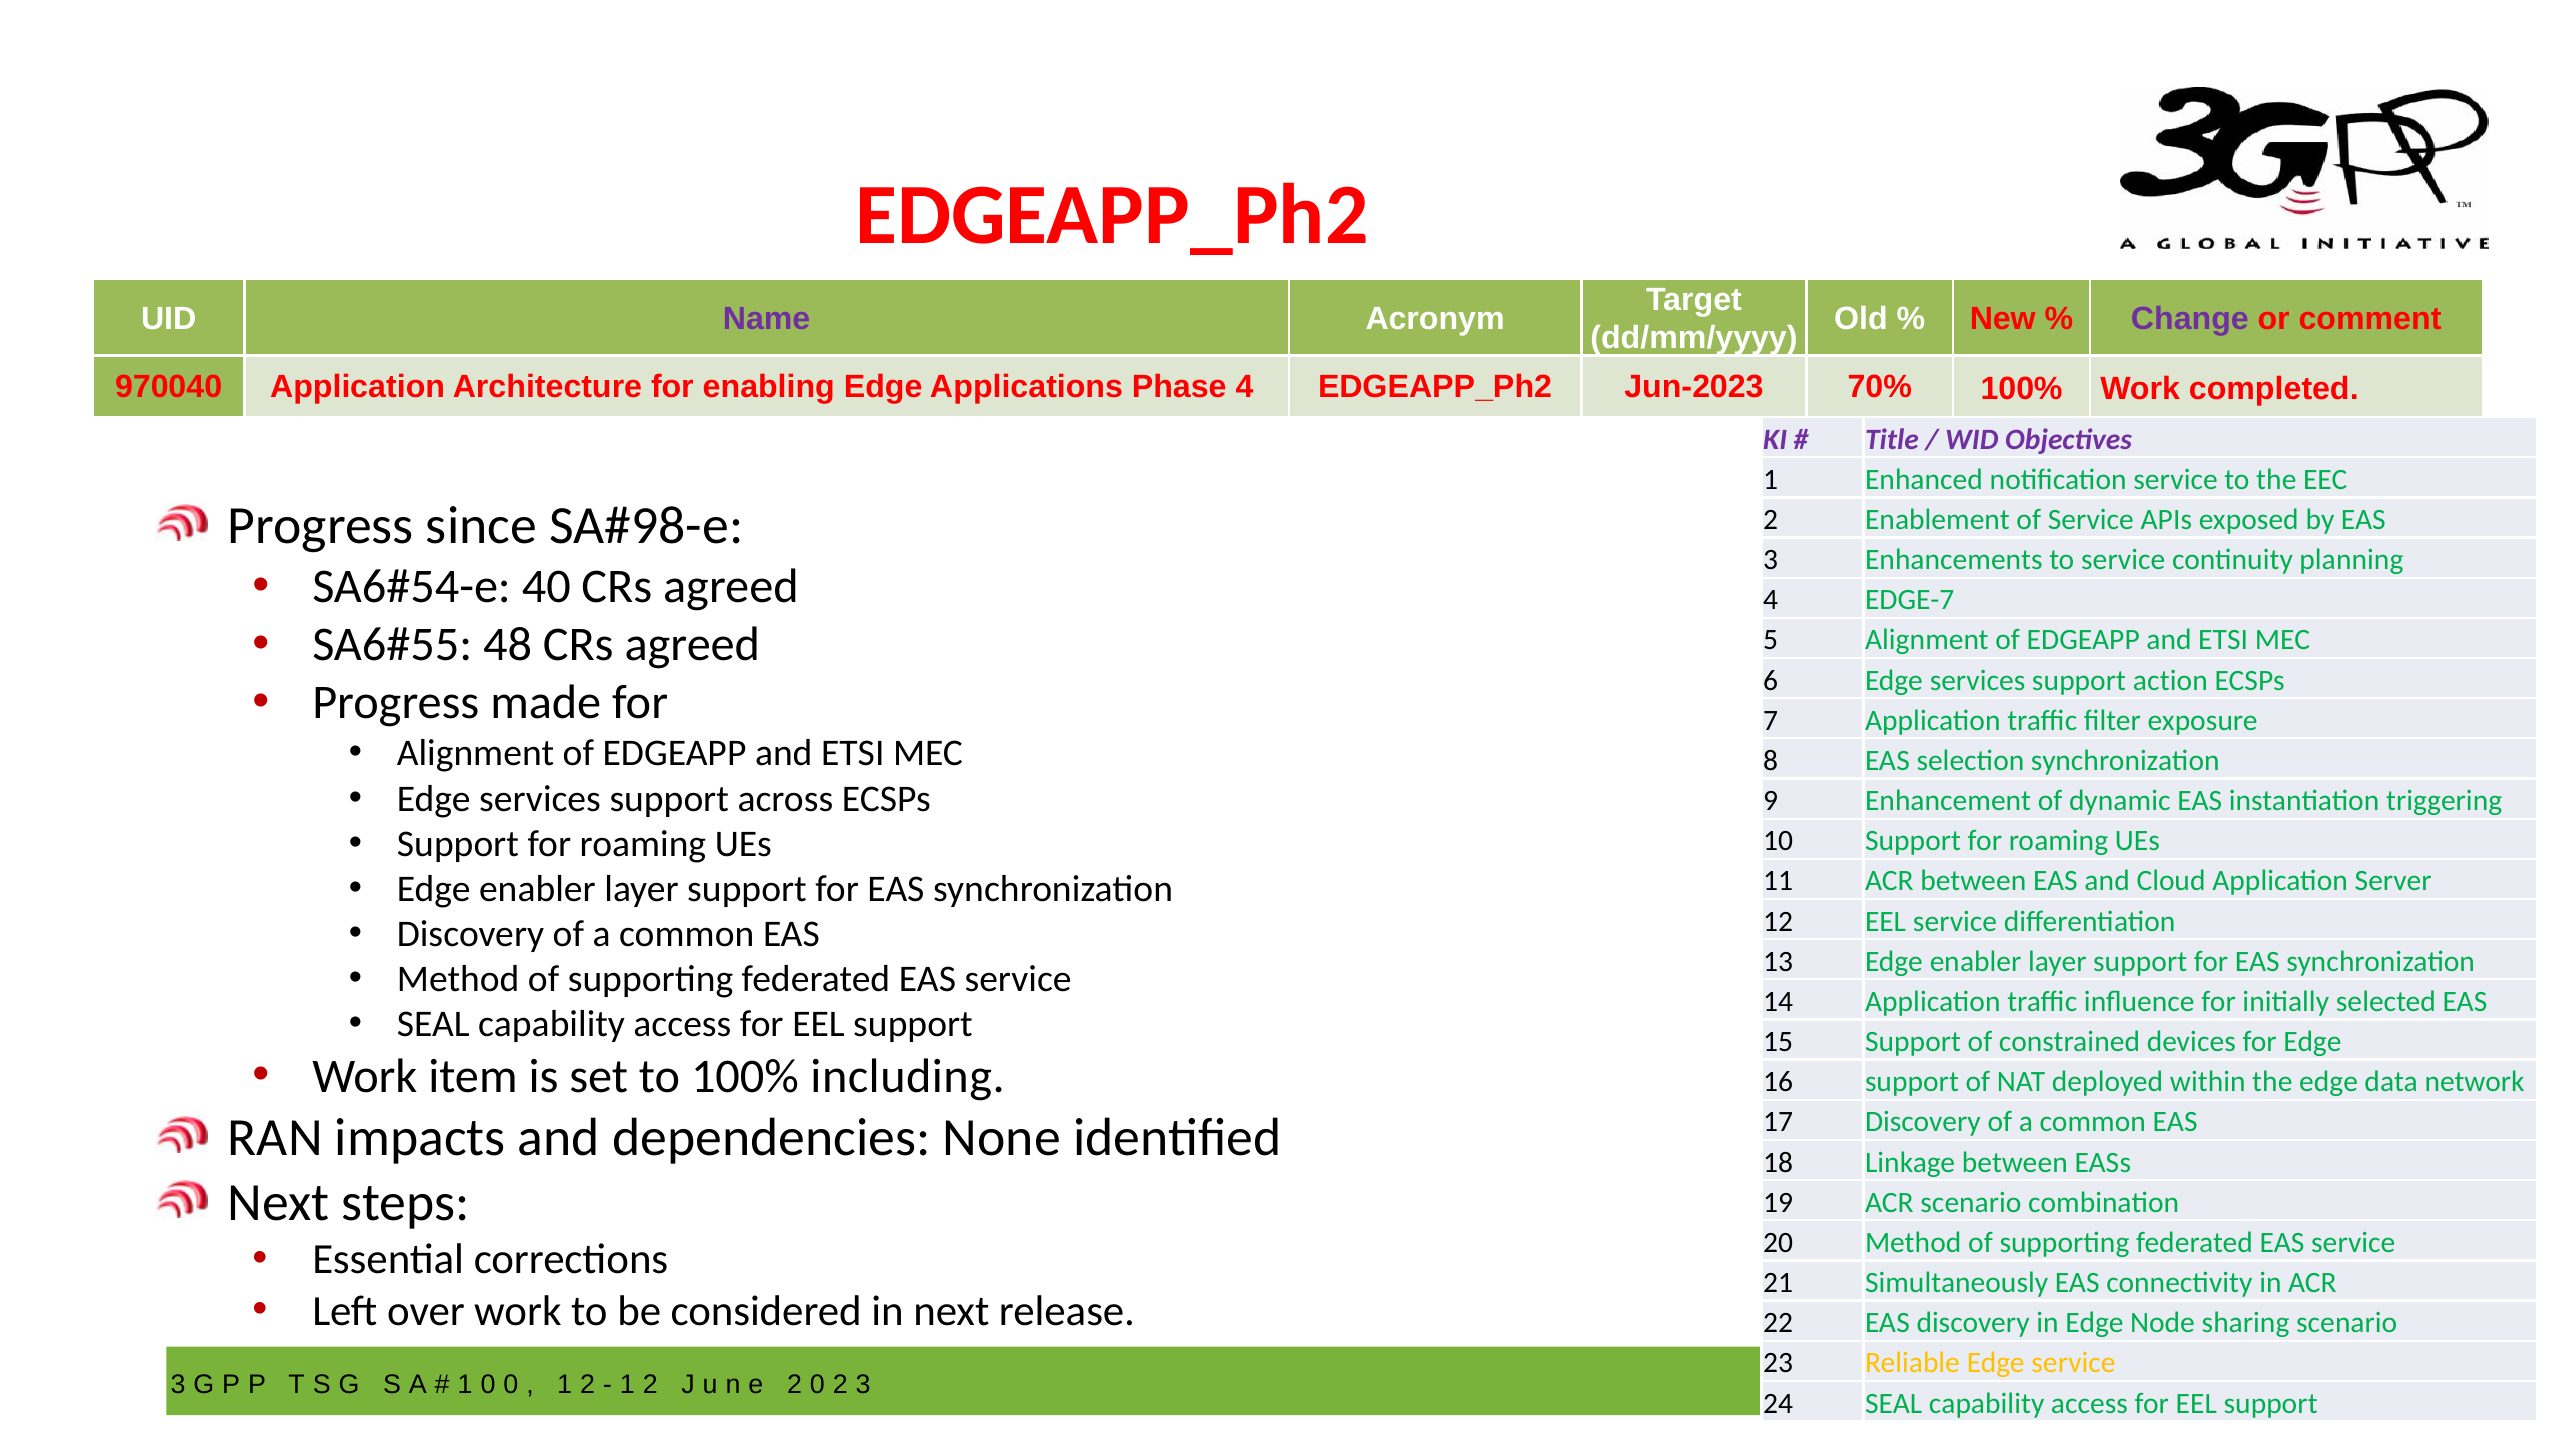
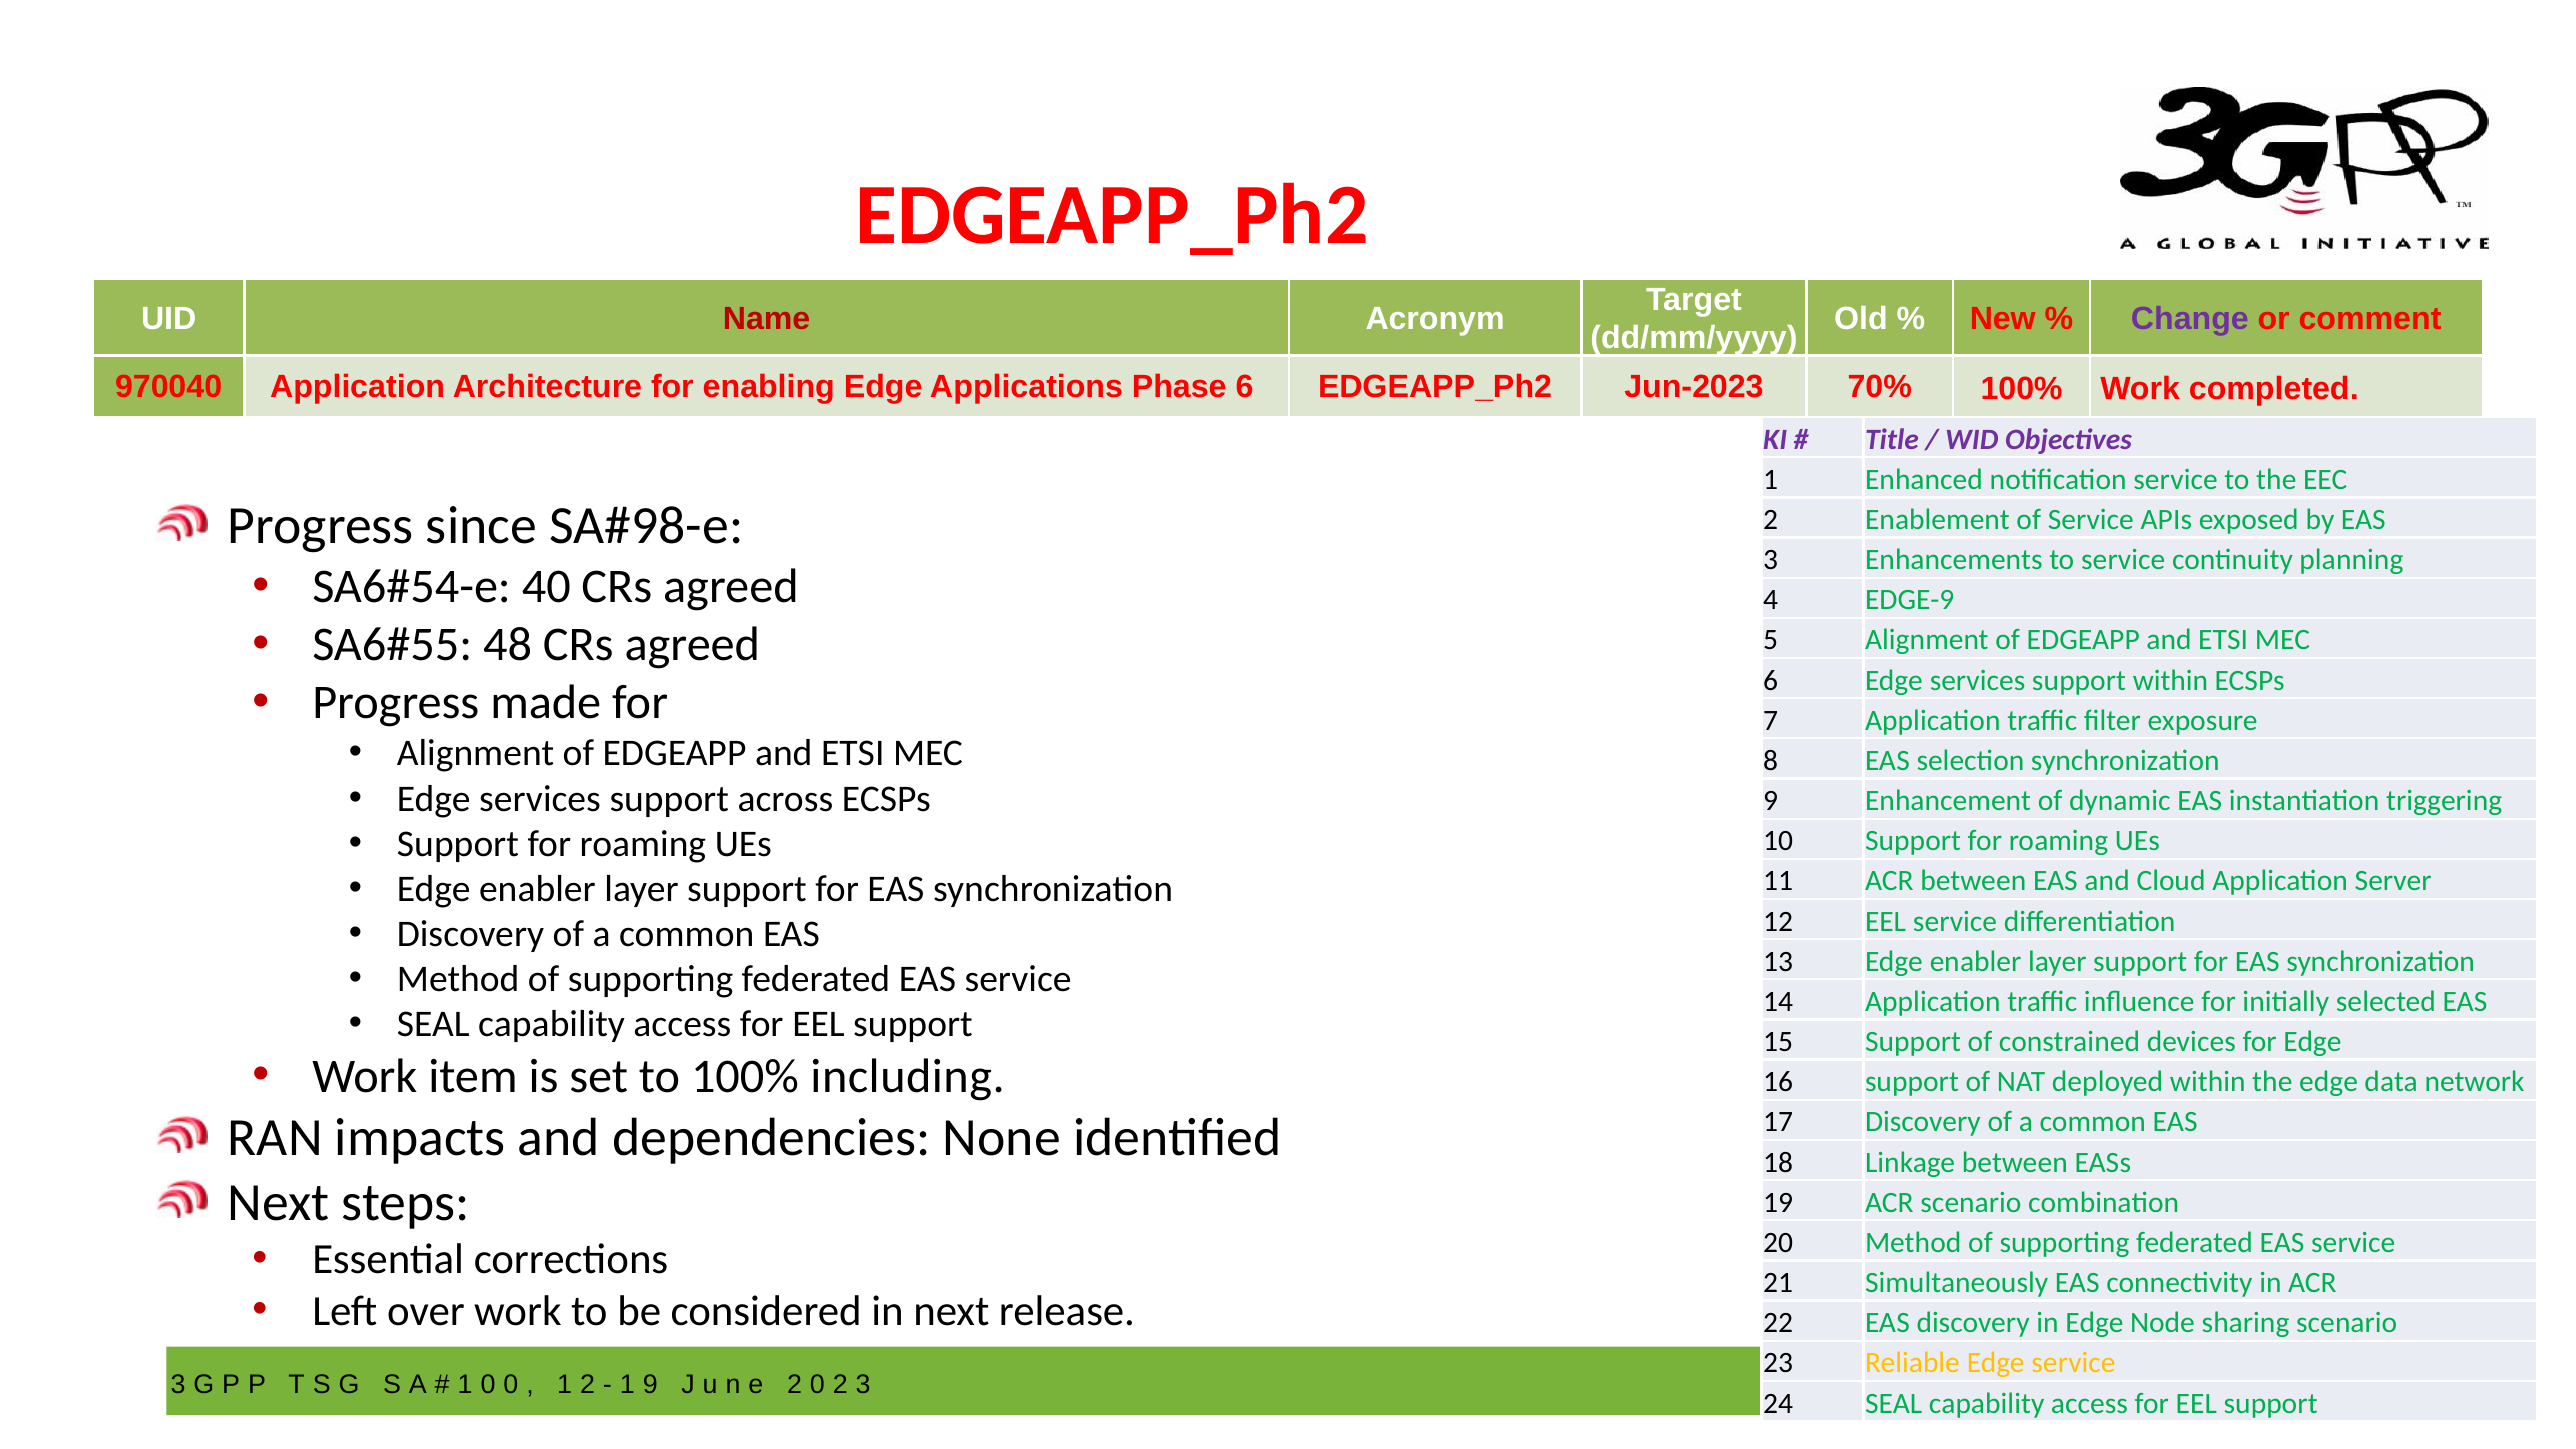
Name colour: purple -> red
Phase 4: 4 -> 6
EDGE-7: EDGE-7 -> EDGE-9
support action: action -> within
2 at (650, 1384): 2 -> 9
